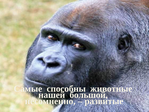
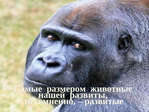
способны: способны -> размером
большой: большой -> развиты
